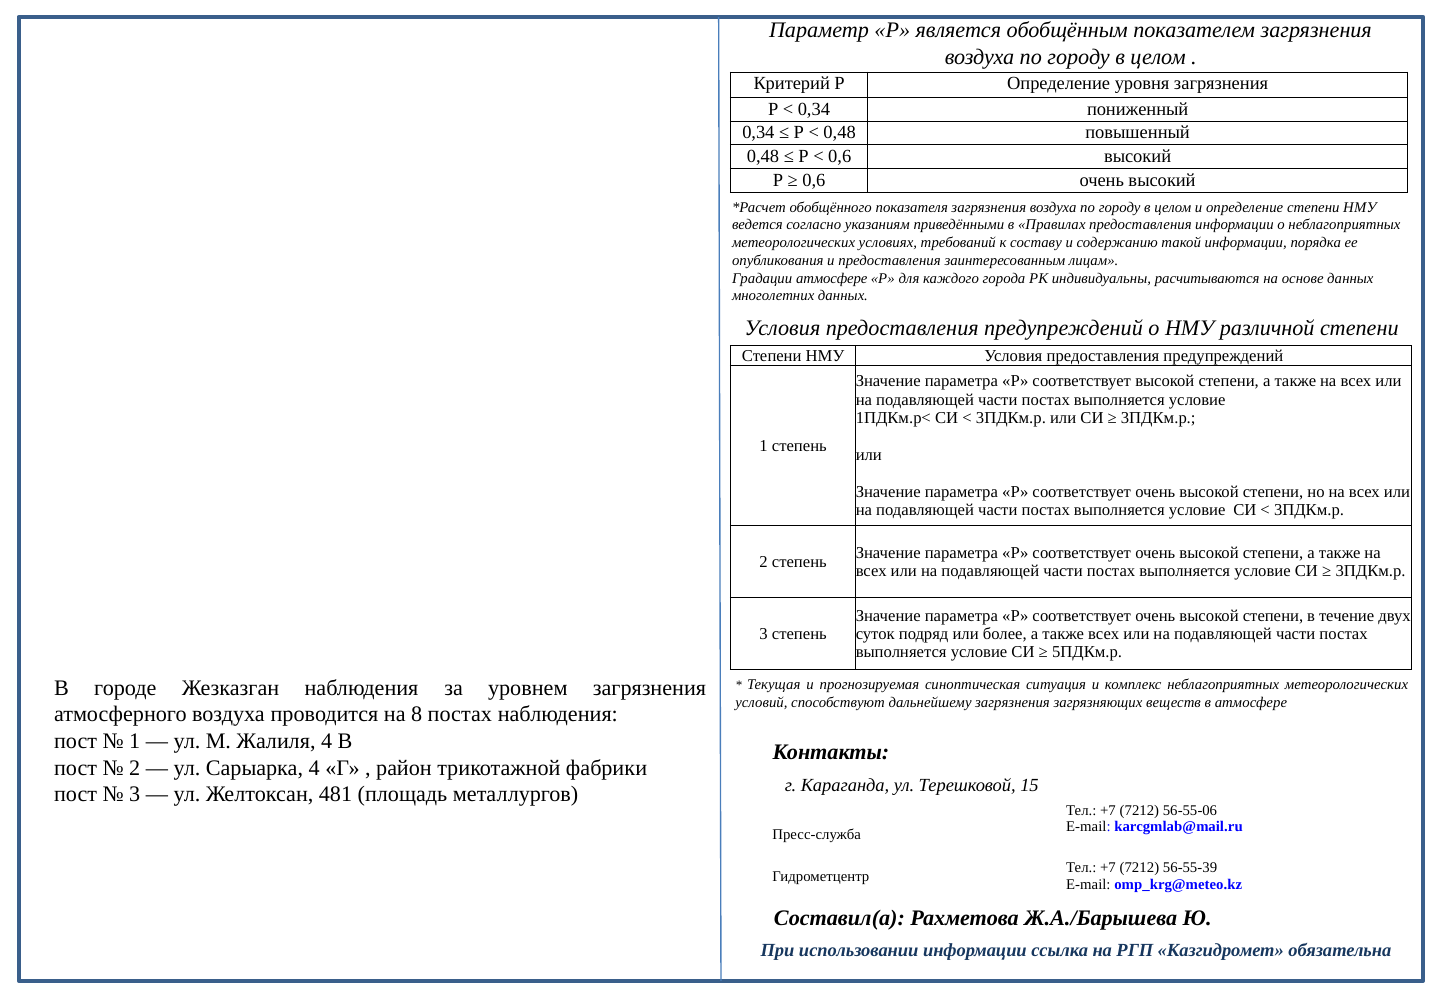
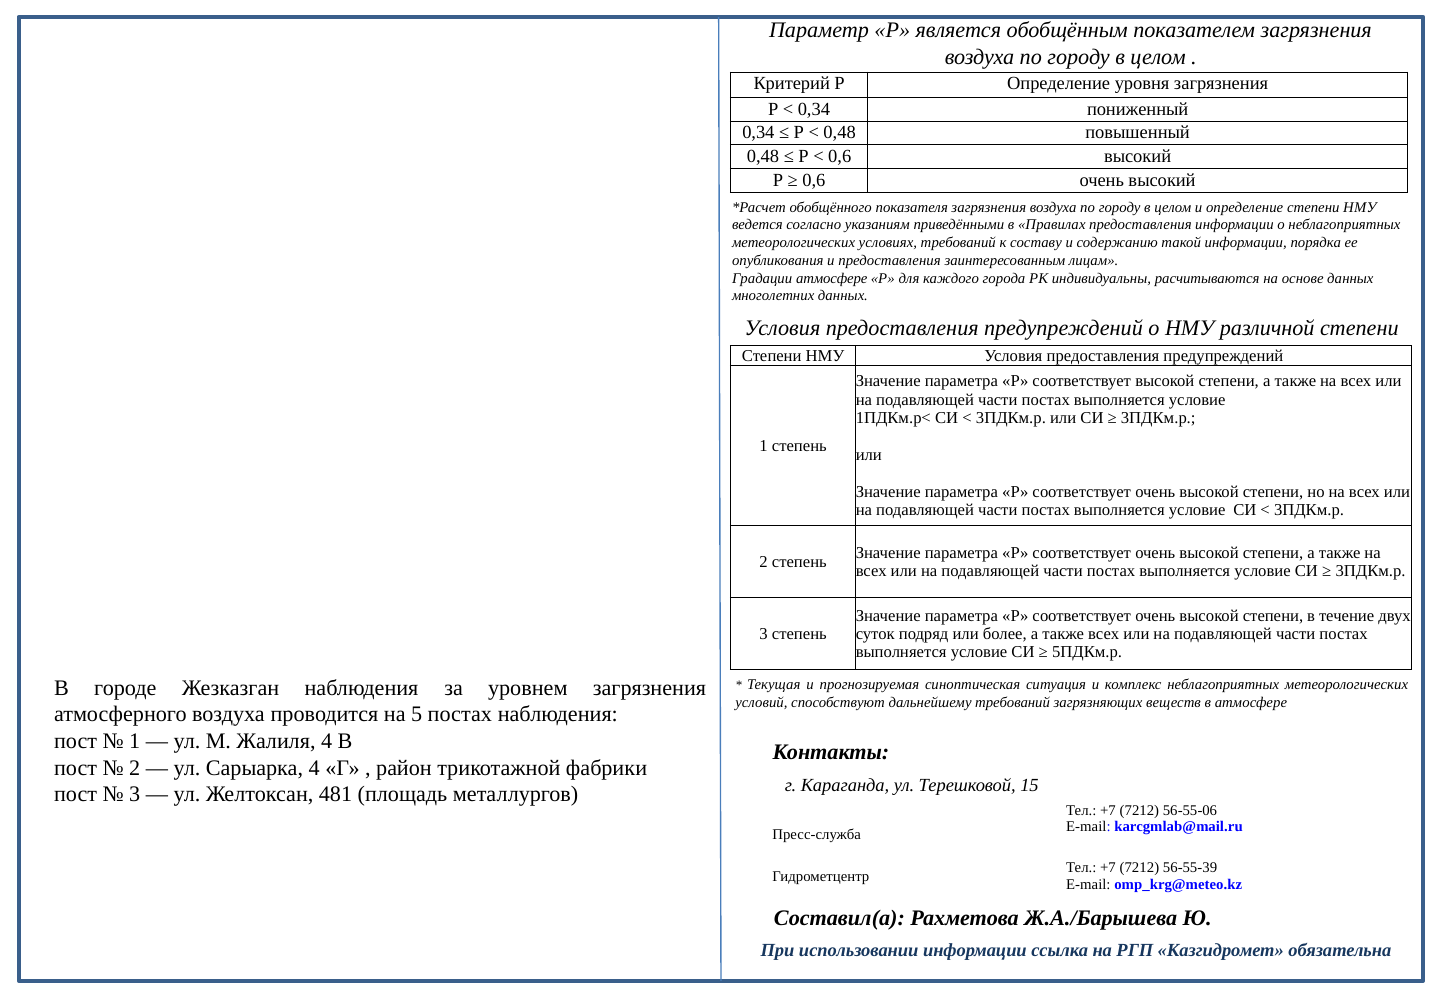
дальнейшему загрязнения: загрязнения -> требований
8: 8 -> 5
